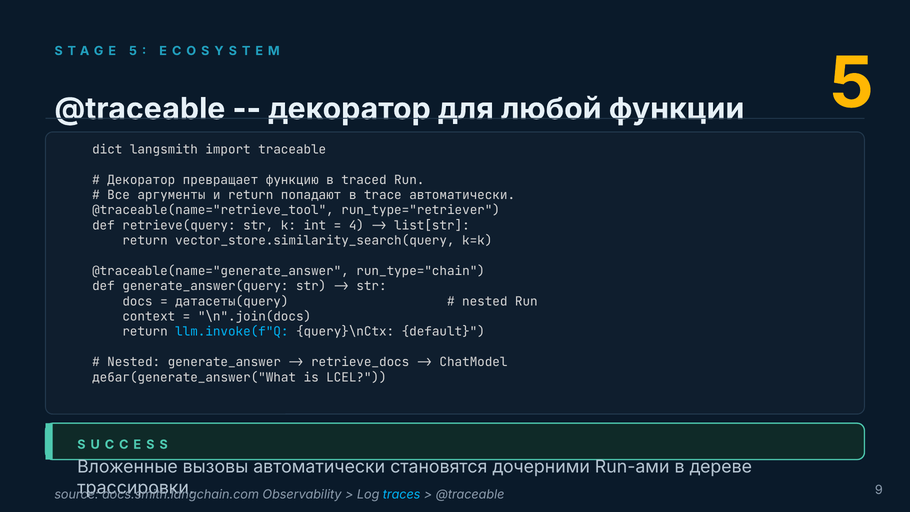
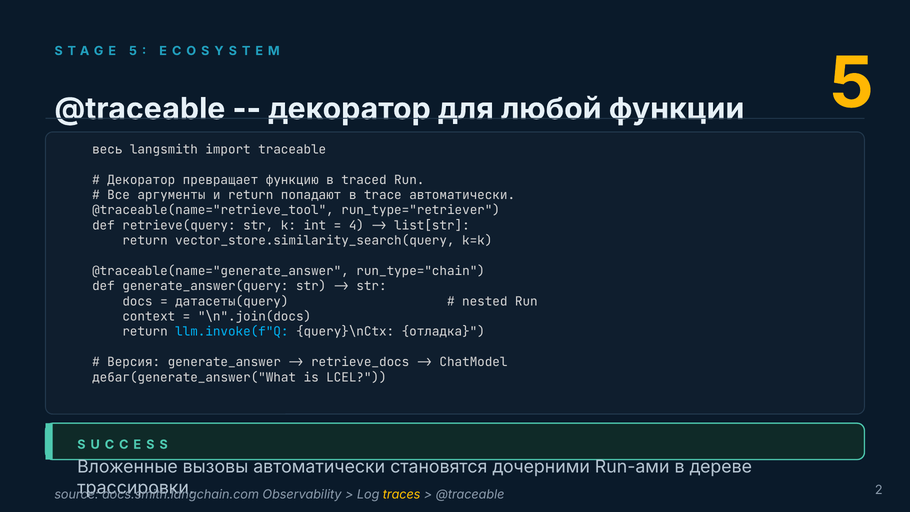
dict: dict -> весь
default: default -> отладка
Nested at (134, 362): Nested -> Версия
traces colour: light blue -> yellow
9: 9 -> 2
